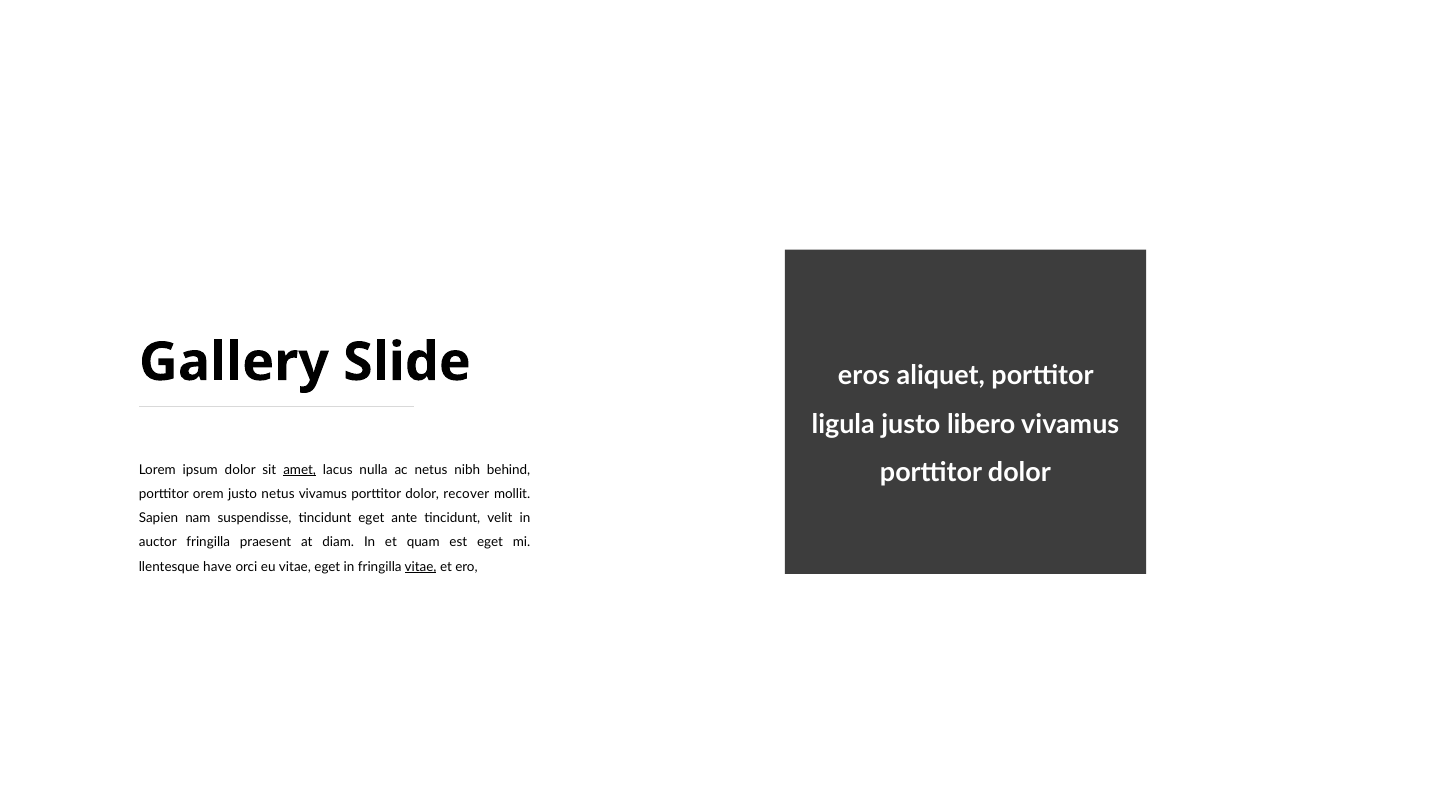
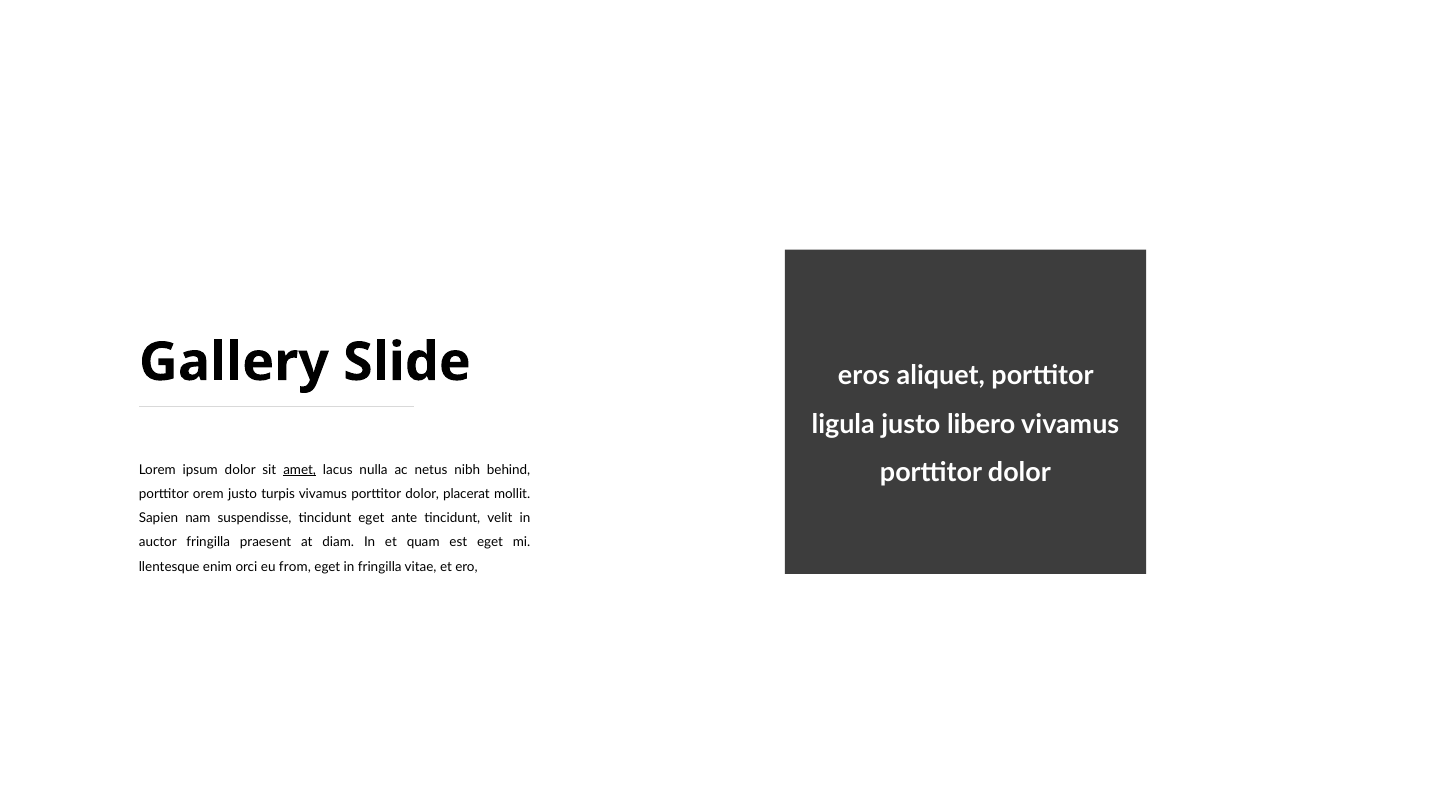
justo netus: netus -> turpis
recover: recover -> placerat
have: have -> enim
eu vitae: vitae -> from
vitae at (421, 567) underline: present -> none
